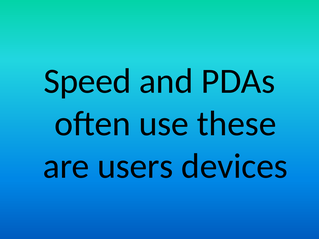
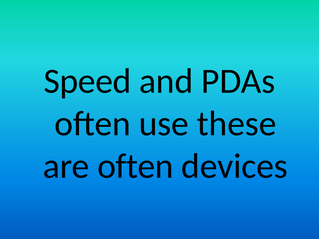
are users: users -> often
